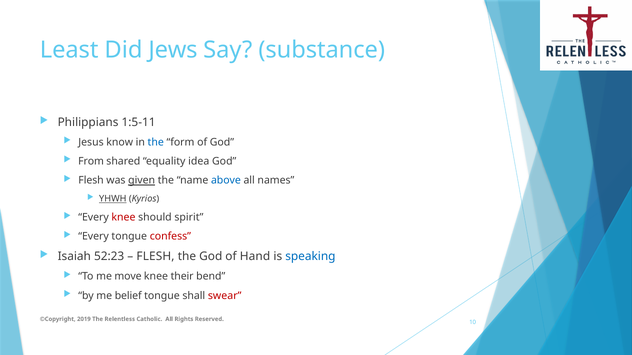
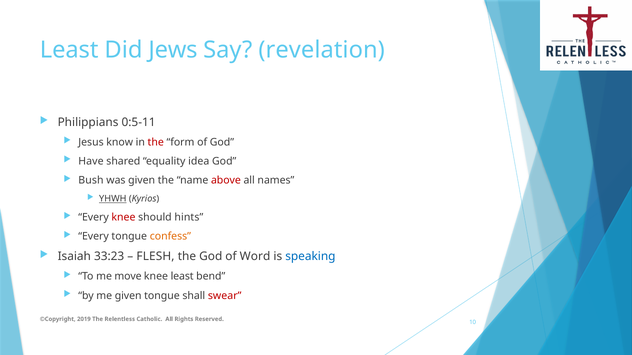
substance: substance -> revelation
1:5-11: 1:5-11 -> 0:5-11
the at (156, 142) colour: blue -> red
From: From -> Have
Flesh at (91, 181): Flesh -> Bush
given at (142, 181) underline: present -> none
above colour: blue -> red
spirit: spirit -> hints
confess colour: red -> orange
52:23: 52:23 -> 33:23
Hand: Hand -> Word
knee their: their -> least
me belief: belief -> given
